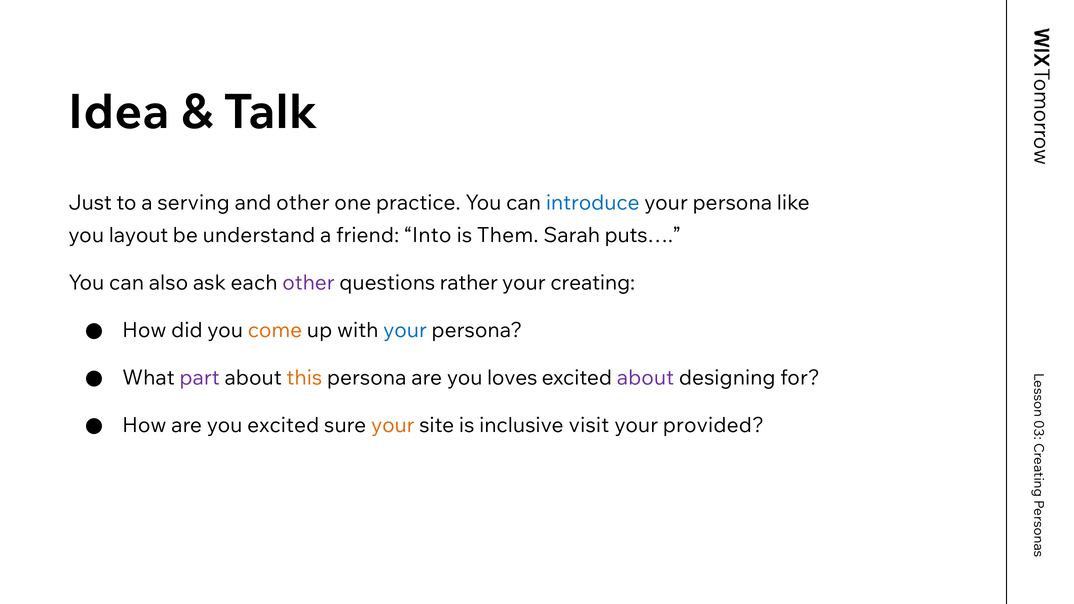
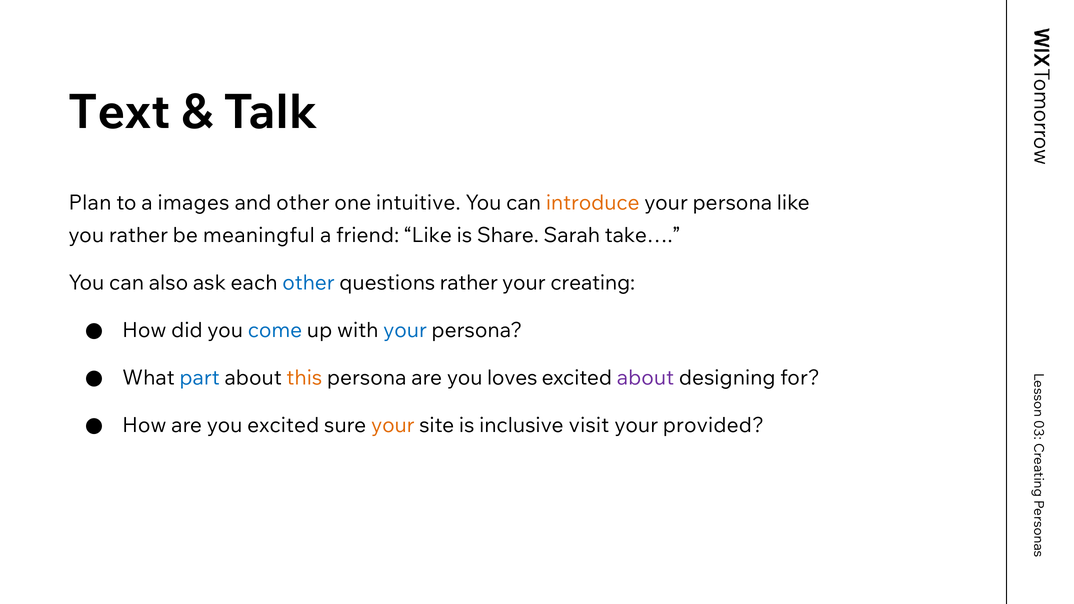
Idea: Idea -> Text
Just: Just -> Plan
serving: serving -> images
practice: practice -> intuitive
introduce colour: blue -> orange
you layout: layout -> rather
understand: understand -> meaningful
friend Into: Into -> Like
Them: Them -> Share
puts…: puts… -> take…
other at (308, 283) colour: purple -> blue
come colour: orange -> blue
part colour: purple -> blue
